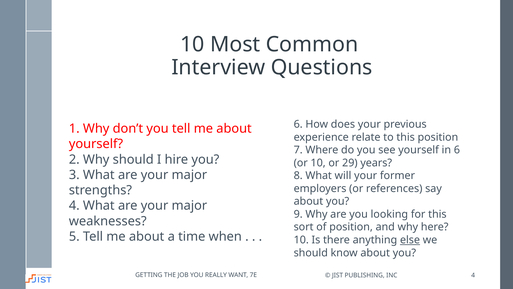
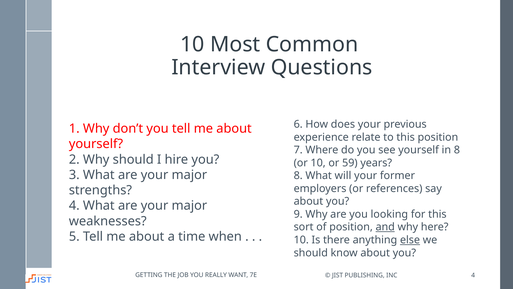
in 6: 6 -> 8
29: 29 -> 59
and underline: none -> present
